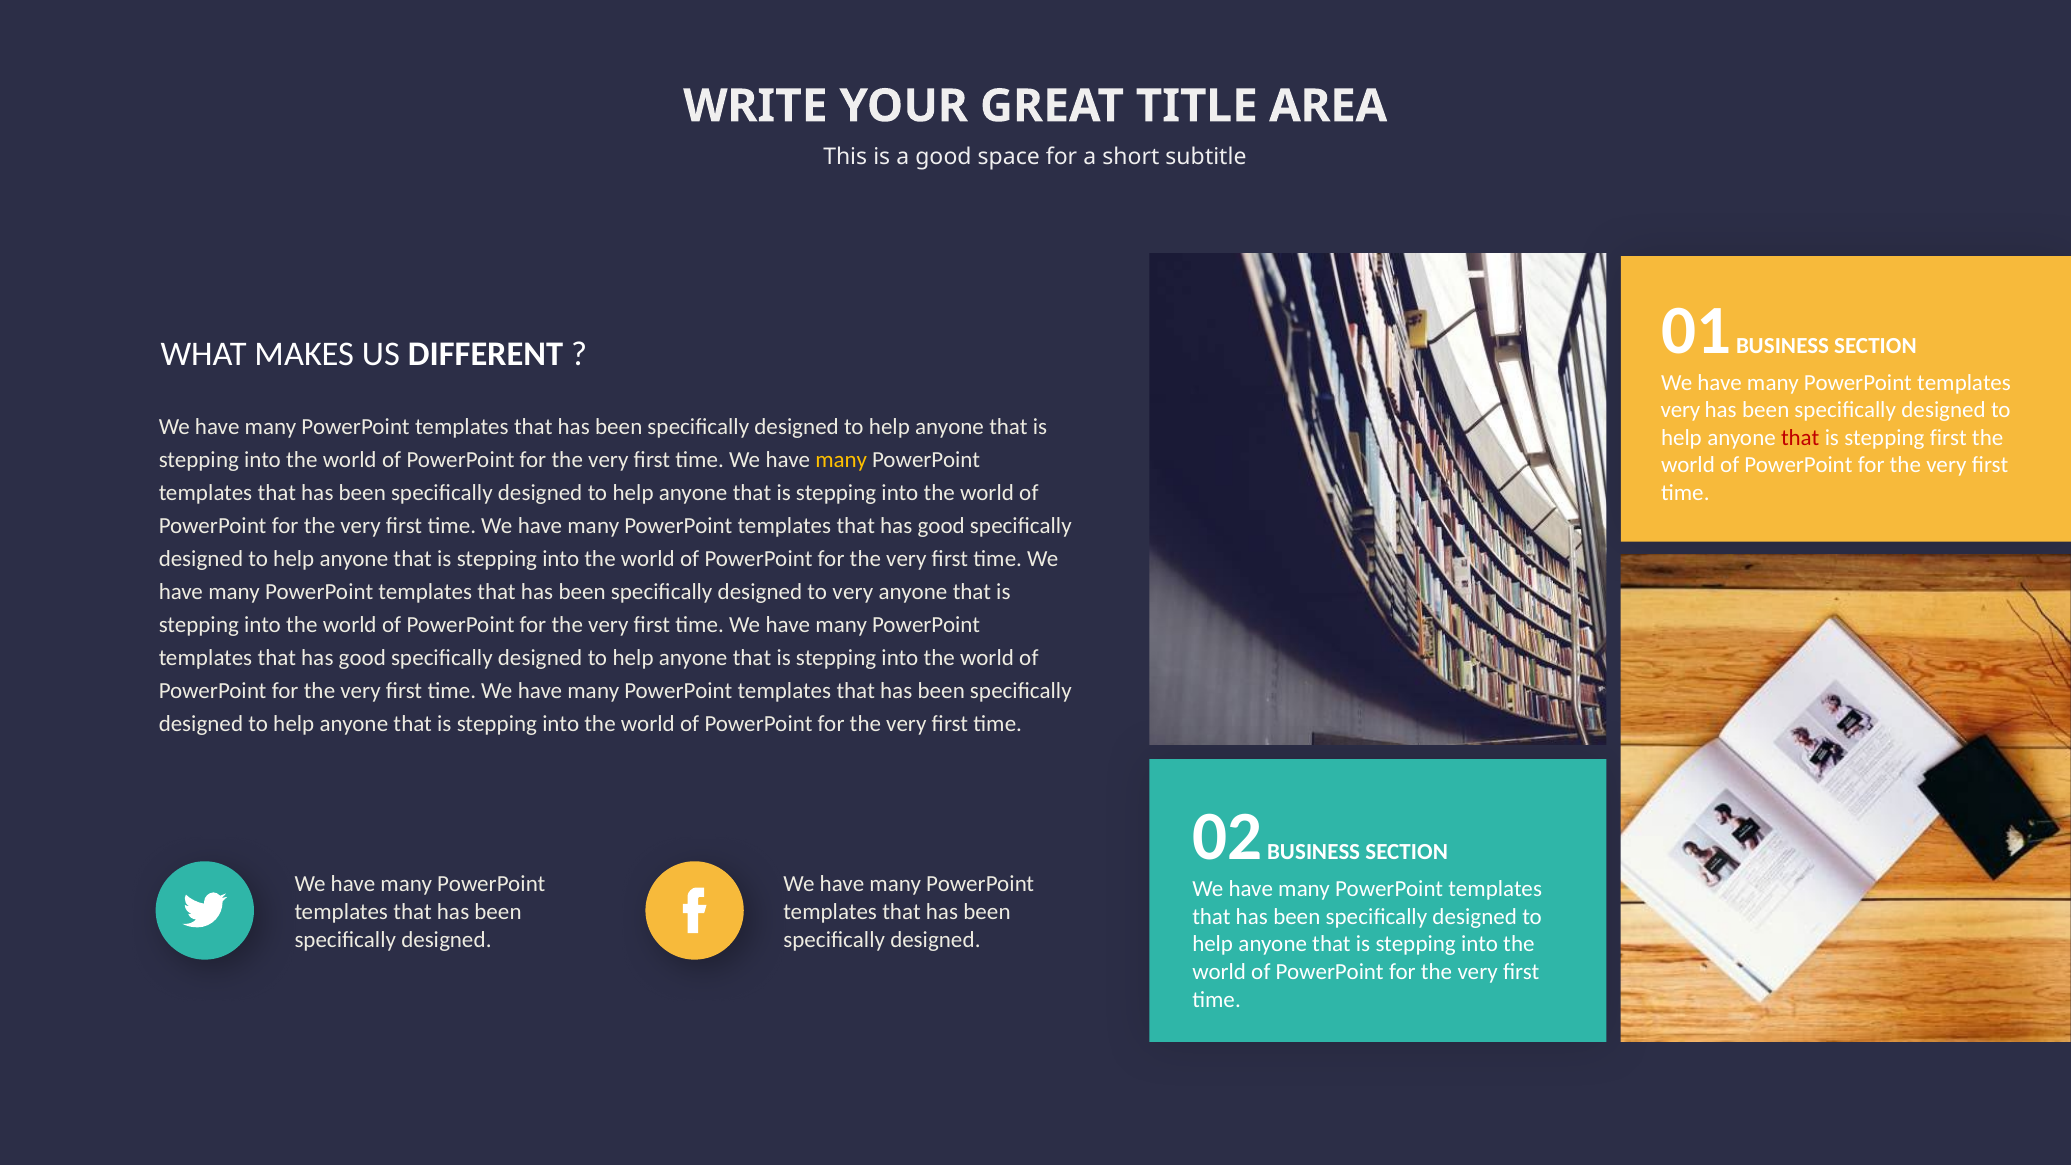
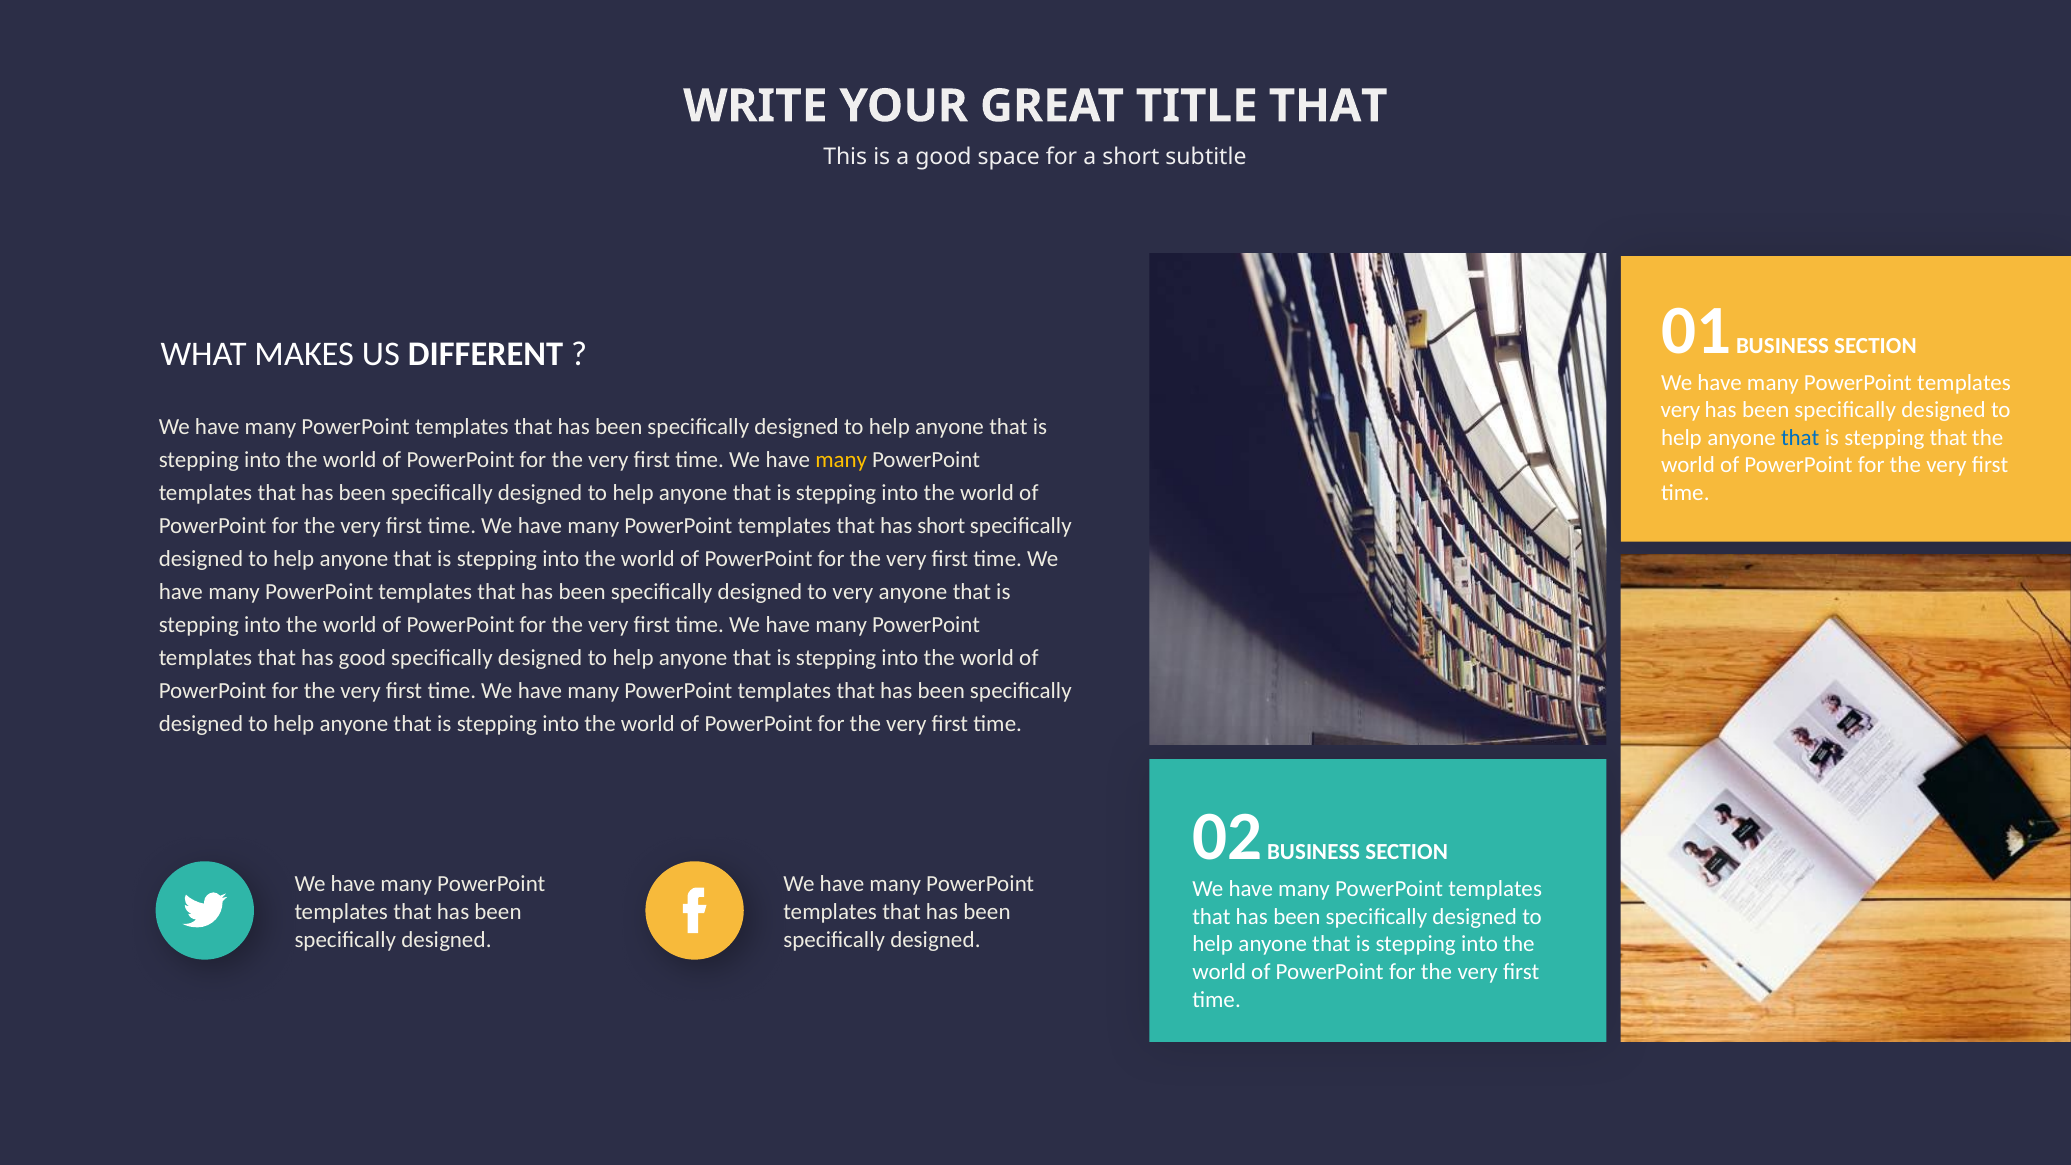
TITLE AREA: AREA -> THAT
that at (1800, 438) colour: red -> blue
stepping first: first -> that
good at (941, 526): good -> short
